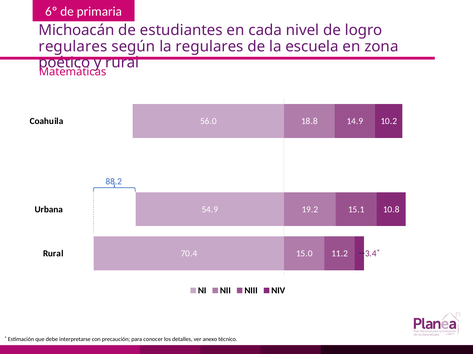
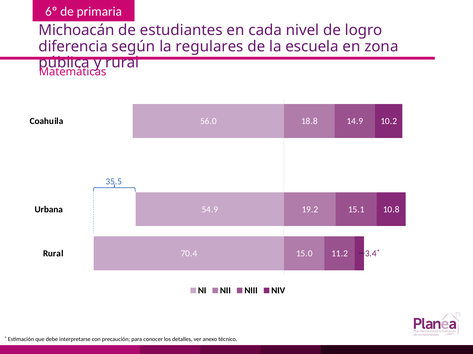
regulares at (73, 46): regulares -> diferencia
poético: poético -> pública
88.2: 88.2 -> 35.5
